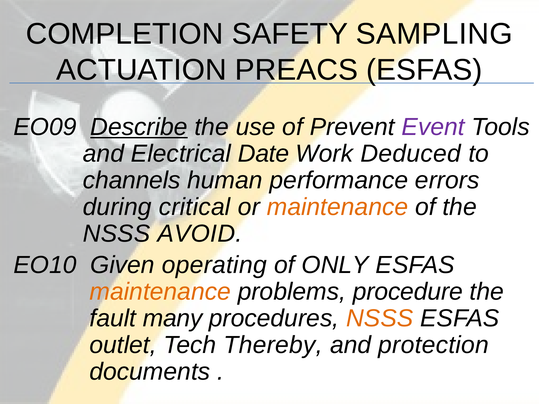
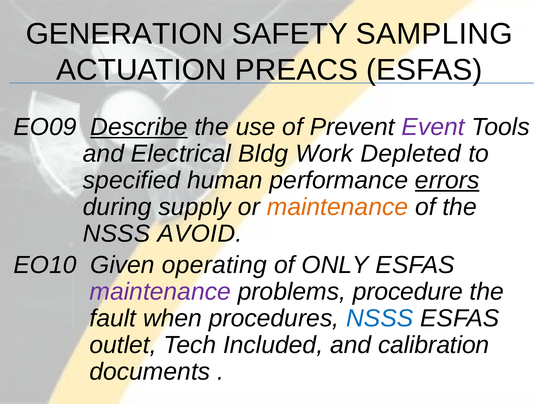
COMPLETION: COMPLETION -> GENERATION
Date: Date -> Bldg
Deduced: Deduced -> Depleted
channels: channels -> specified
errors underline: none -> present
critical: critical -> supply
maintenance at (160, 292) colour: orange -> purple
many: many -> when
NSSS at (380, 318) colour: orange -> blue
Thereby: Thereby -> Included
protection: protection -> calibration
